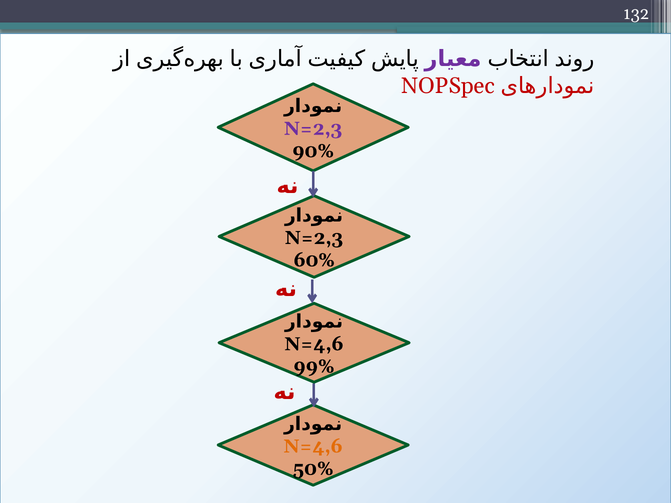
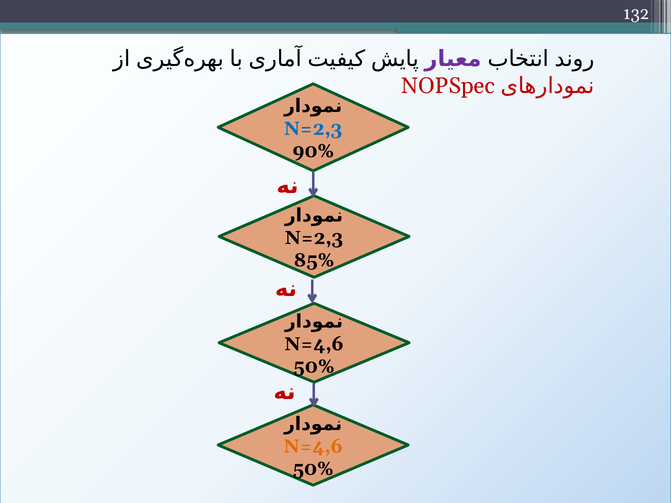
N=2,3 at (313, 129) colour: purple -> blue
60%: 60% -> 85%
99% at (314, 367): 99% -> 50%
